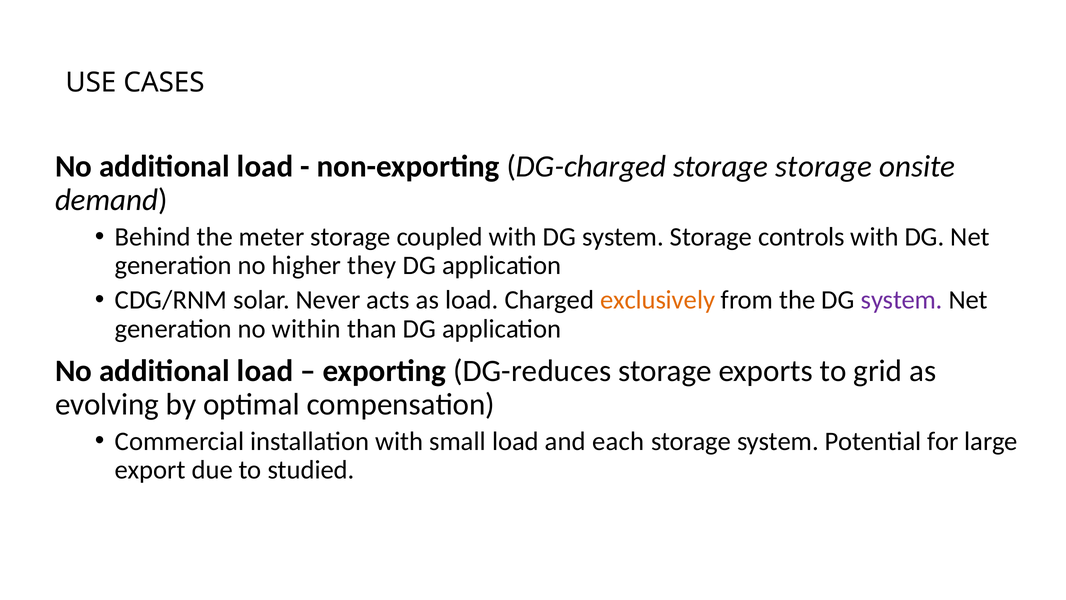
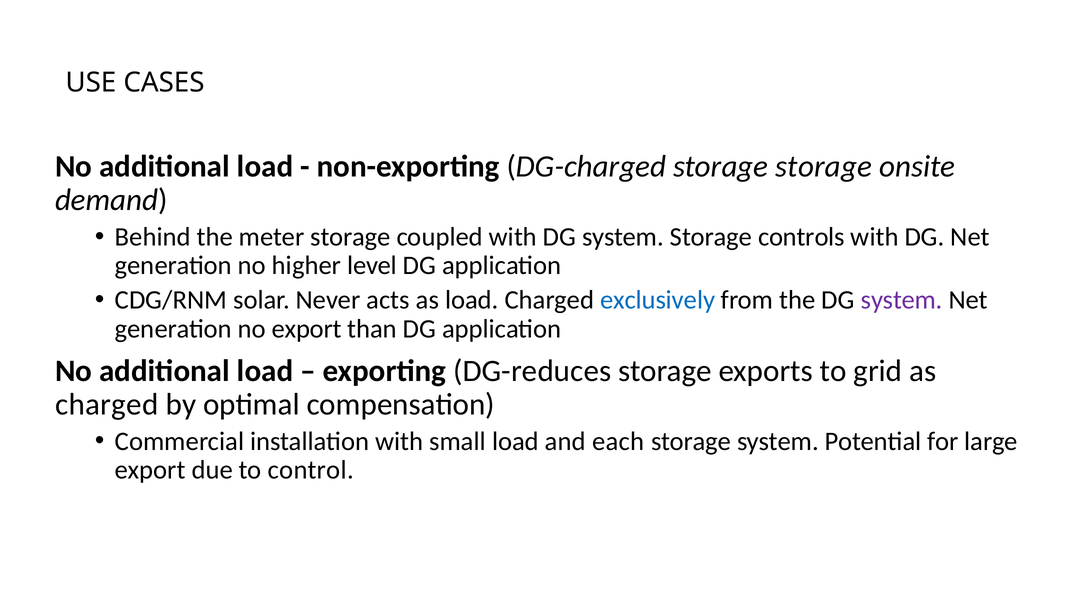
they: they -> level
exclusively colour: orange -> blue
no within: within -> export
evolving at (107, 404): evolving -> charged
studied: studied -> control
